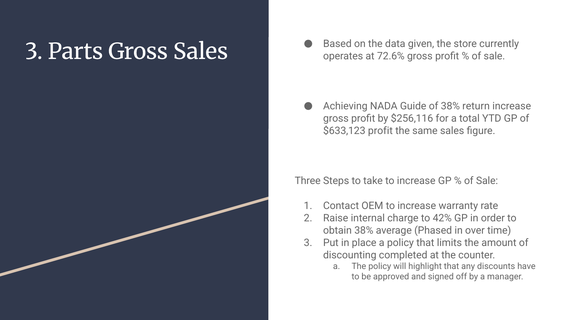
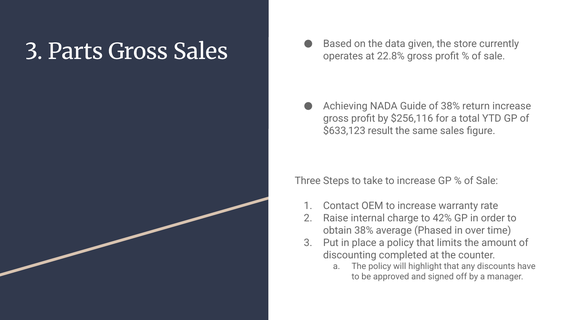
72.6%: 72.6% -> 22.8%
$633,123 profit: profit -> result
